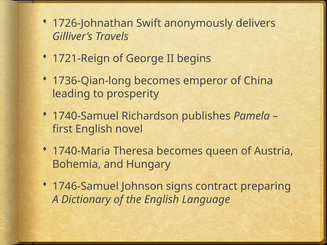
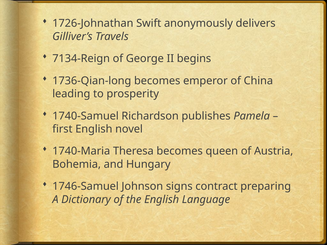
1721-Reign: 1721-Reign -> 7134-Reign
